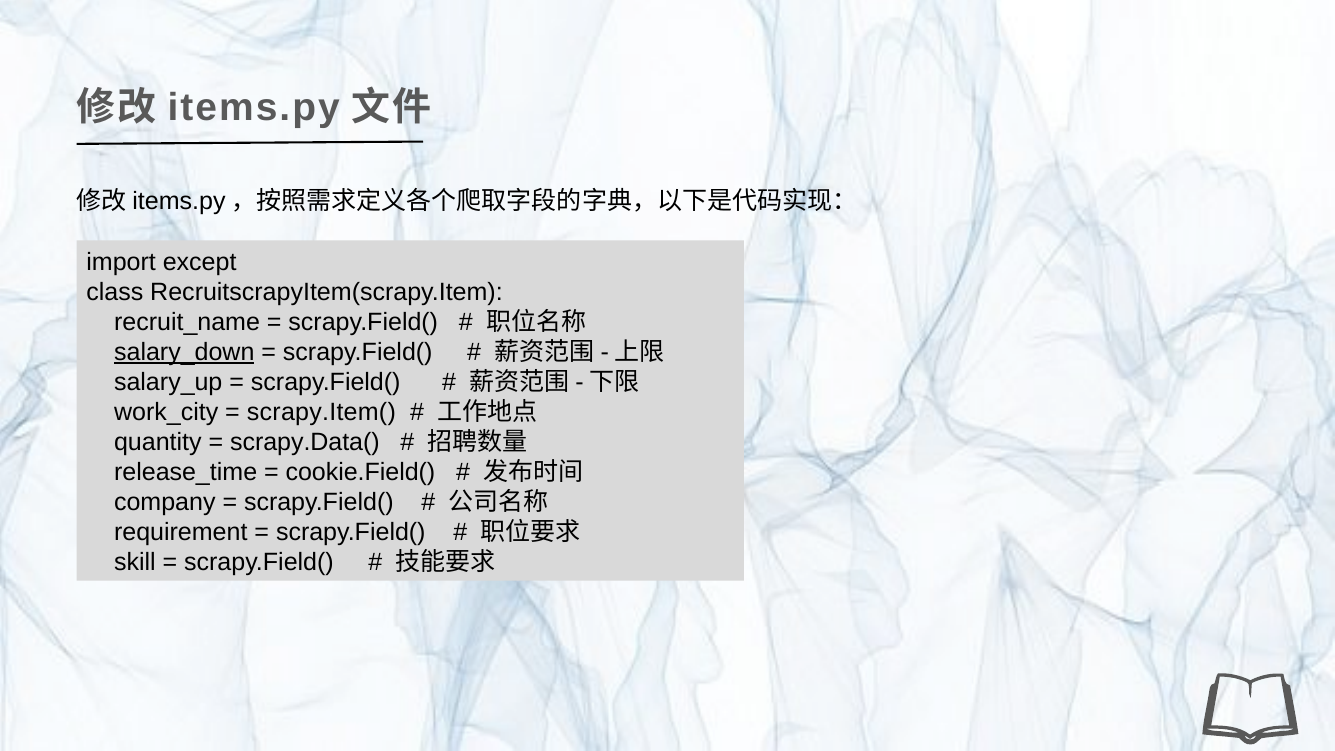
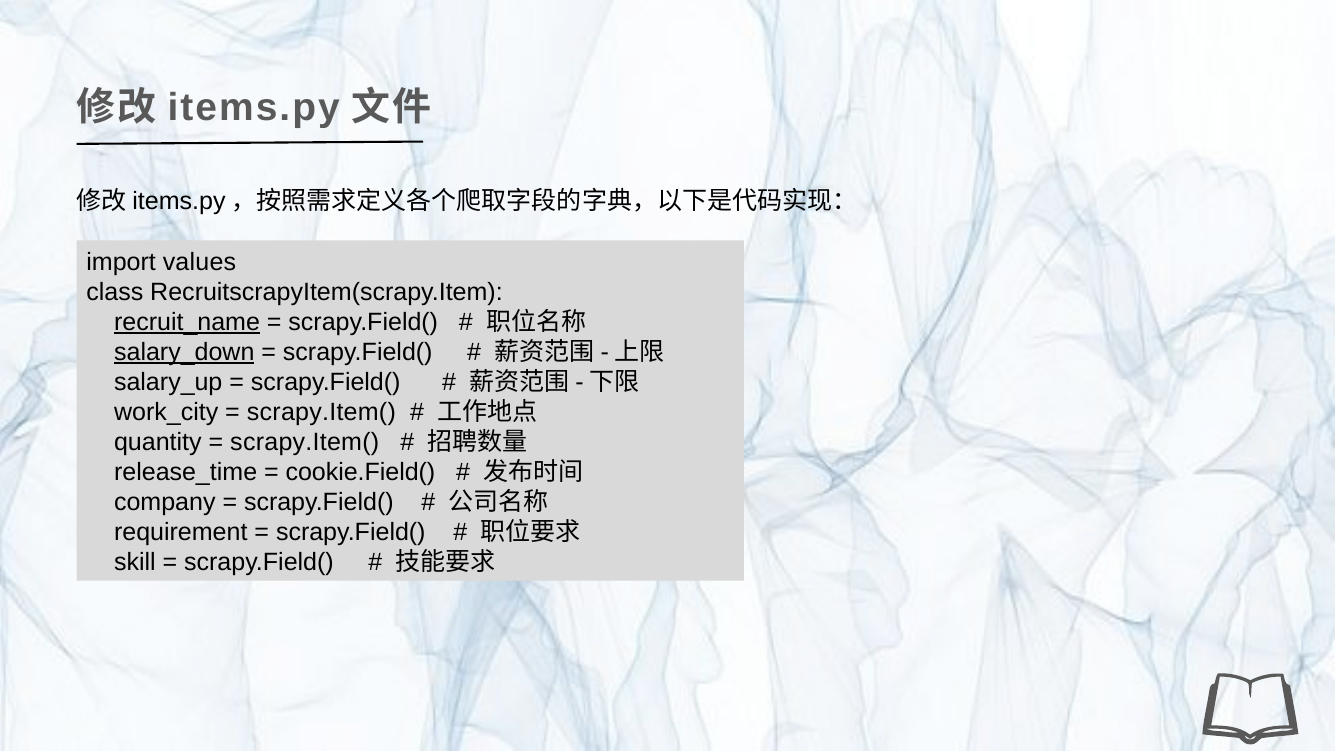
except: except -> values
recruit_name underline: none -> present
scrapy.Data( at (305, 442): scrapy.Data( -> scrapy.Item(
